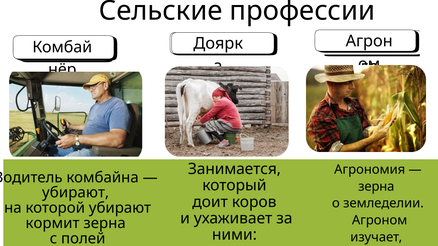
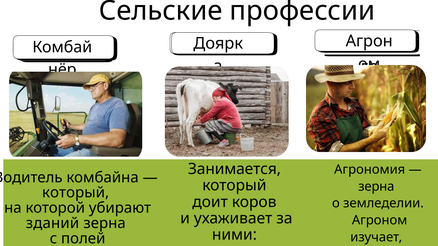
убирают at (76, 193): убирают -> который
кормит at (53, 224): кормит -> зданий
